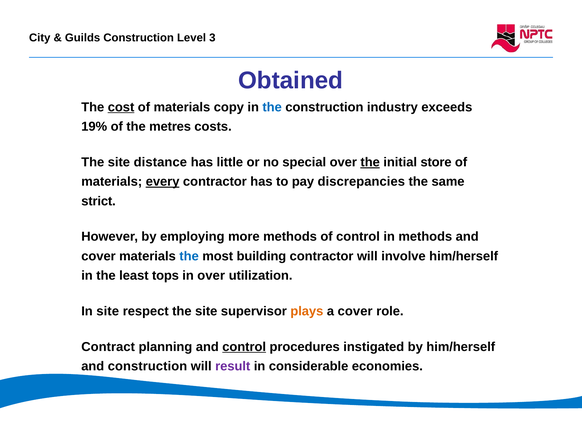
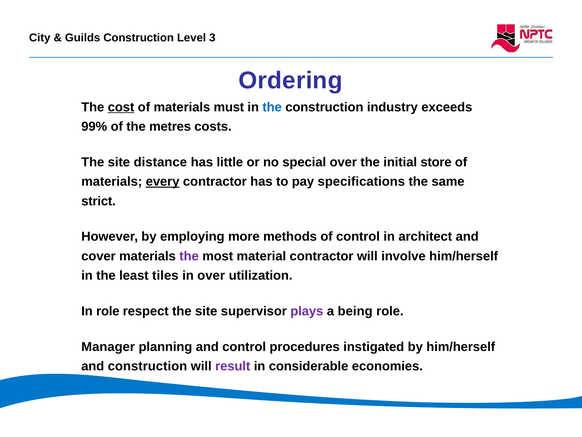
Obtained: Obtained -> Ordering
copy: copy -> must
19%: 19% -> 99%
the at (370, 162) underline: present -> none
discrepancies: discrepancies -> specifications
in methods: methods -> architect
the at (189, 256) colour: blue -> purple
building: building -> material
tops: tops -> tiles
In site: site -> role
plays colour: orange -> purple
a cover: cover -> being
Contract: Contract -> Manager
control at (244, 346) underline: present -> none
